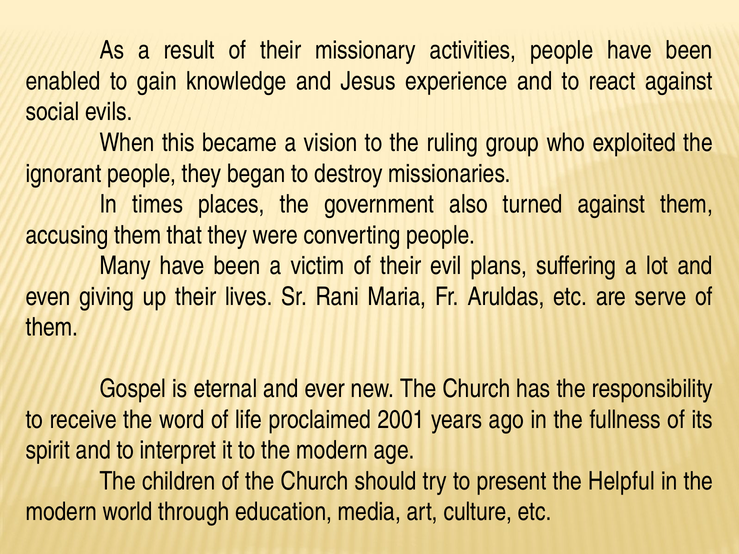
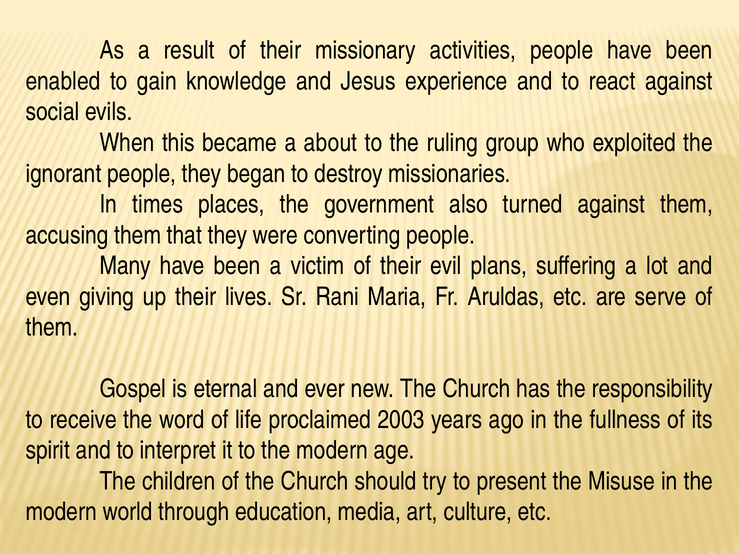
vision: vision -> about
2001: 2001 -> 2003
Helpful: Helpful -> Misuse
